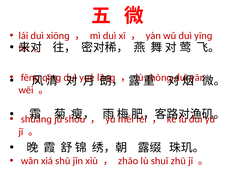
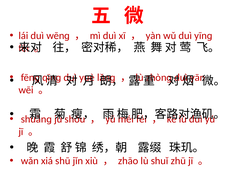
xiōnɡ: xiōnɡ -> wēnɡ
